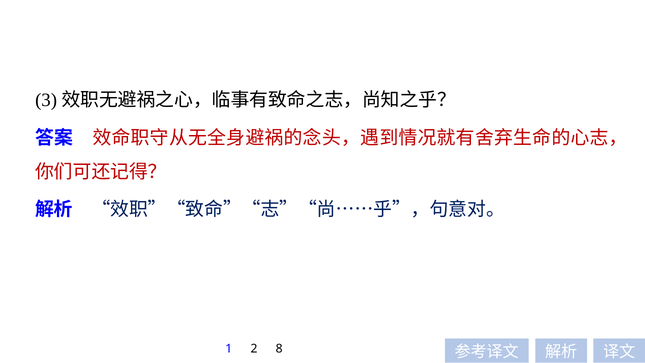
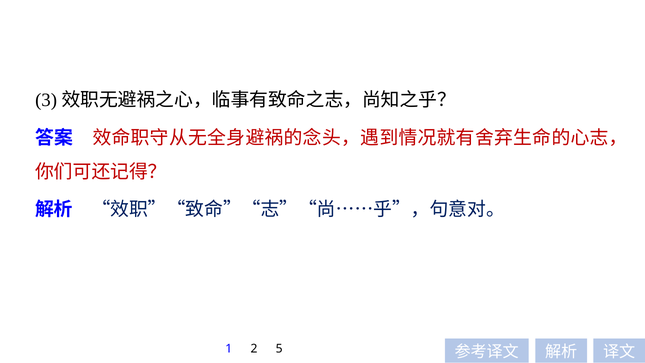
8: 8 -> 5
